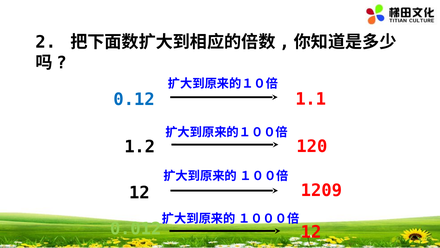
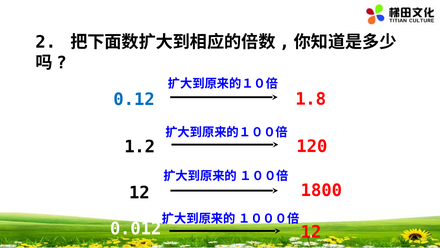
1.1: 1.1 -> 1.8
1209: 1209 -> 1800
0.012 colour: light green -> white
